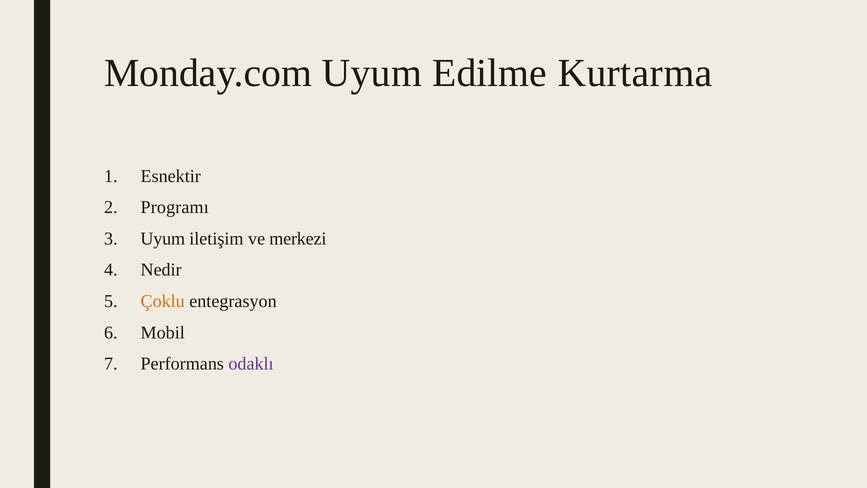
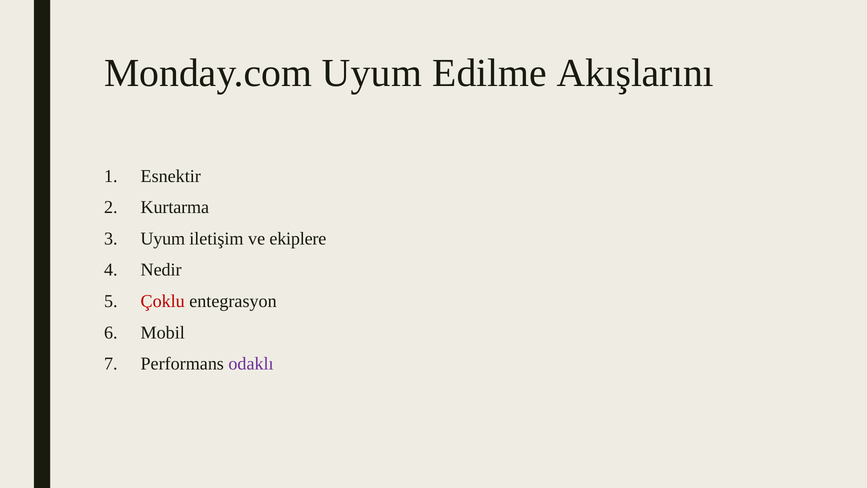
Kurtarma: Kurtarma -> Akışlarını
Programı: Programı -> Kurtarma
merkezi: merkezi -> ekiplere
Çoklu colour: orange -> red
